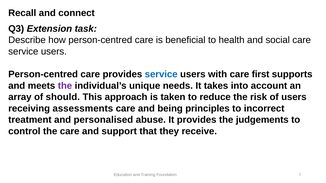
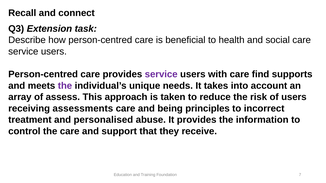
service at (161, 74) colour: blue -> purple
first: first -> find
should: should -> assess
judgements: judgements -> information
